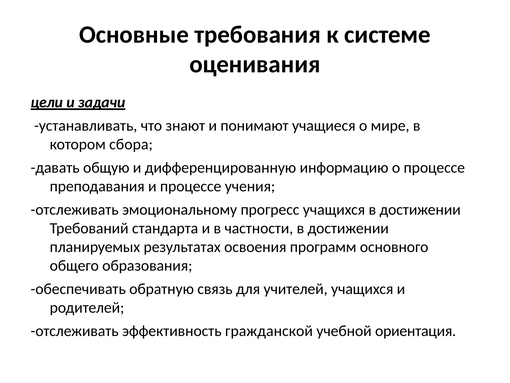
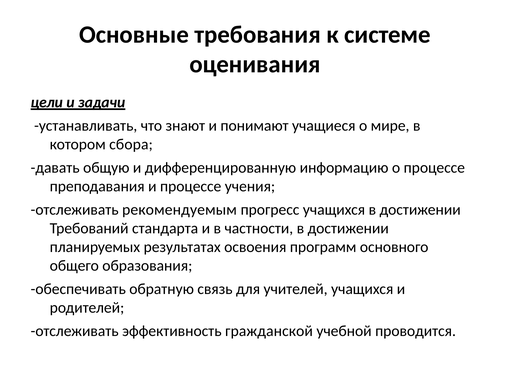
эмоциональному: эмоциональному -> рекомендуемым
ориентация: ориентация -> проводится
